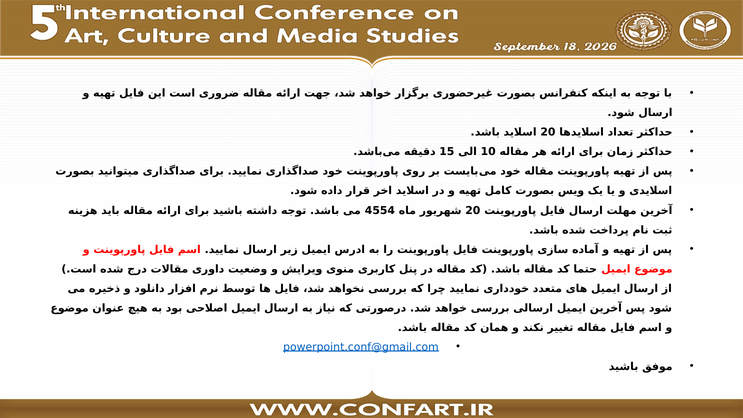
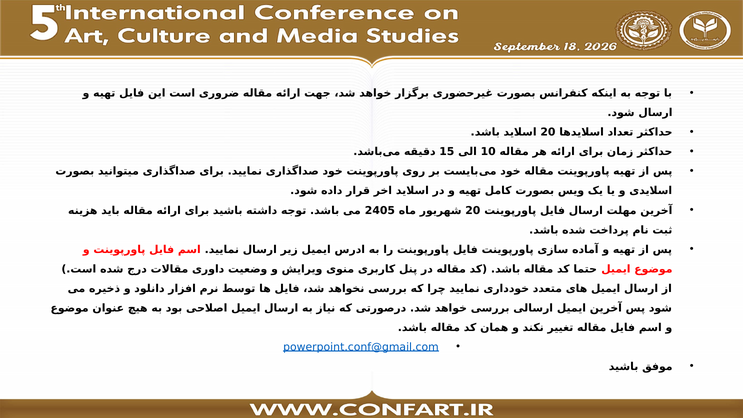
4554: 4554 -> 2405
